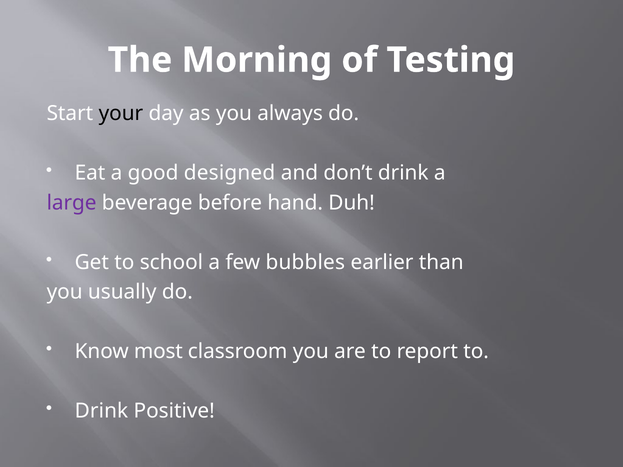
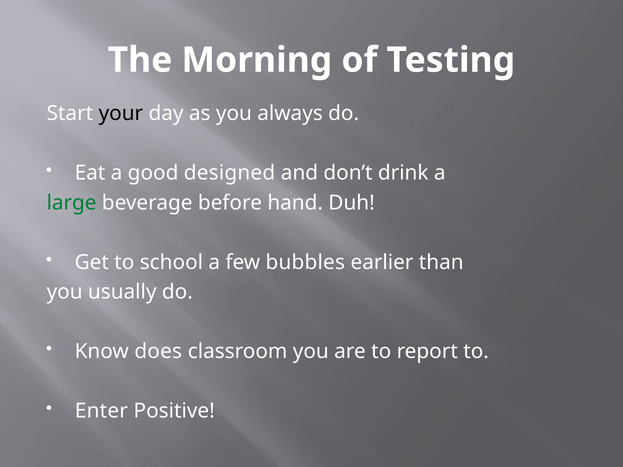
large colour: purple -> green
most: most -> does
Drink at (101, 411): Drink -> Enter
